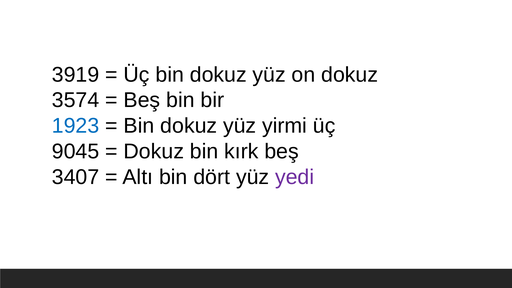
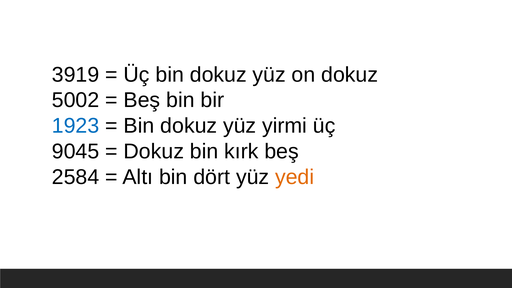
3574: 3574 -> 5002
3407: 3407 -> 2584
yedi colour: purple -> orange
